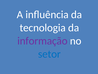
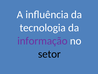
setor colour: blue -> black
